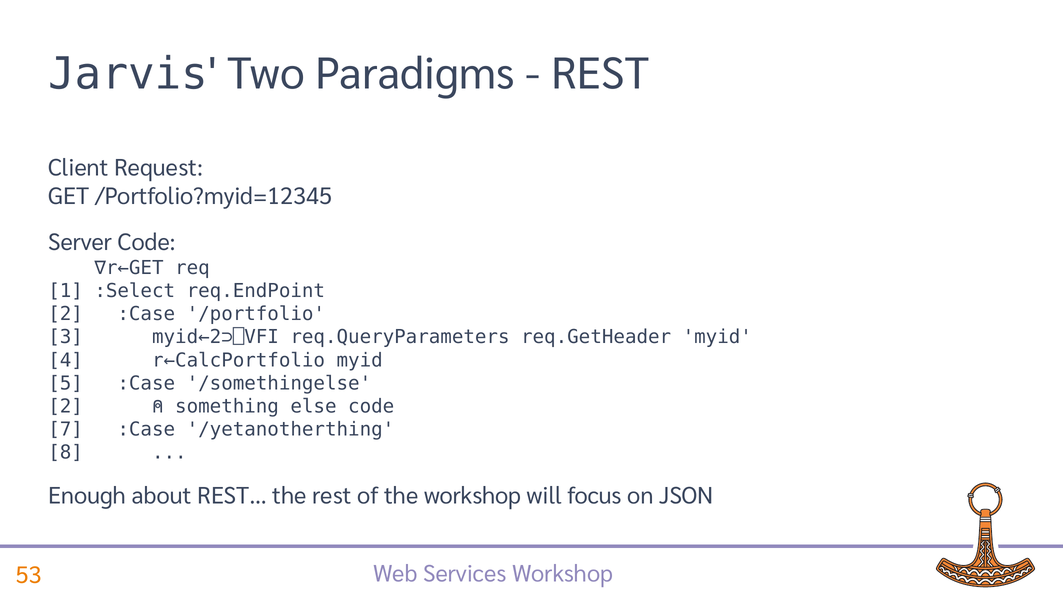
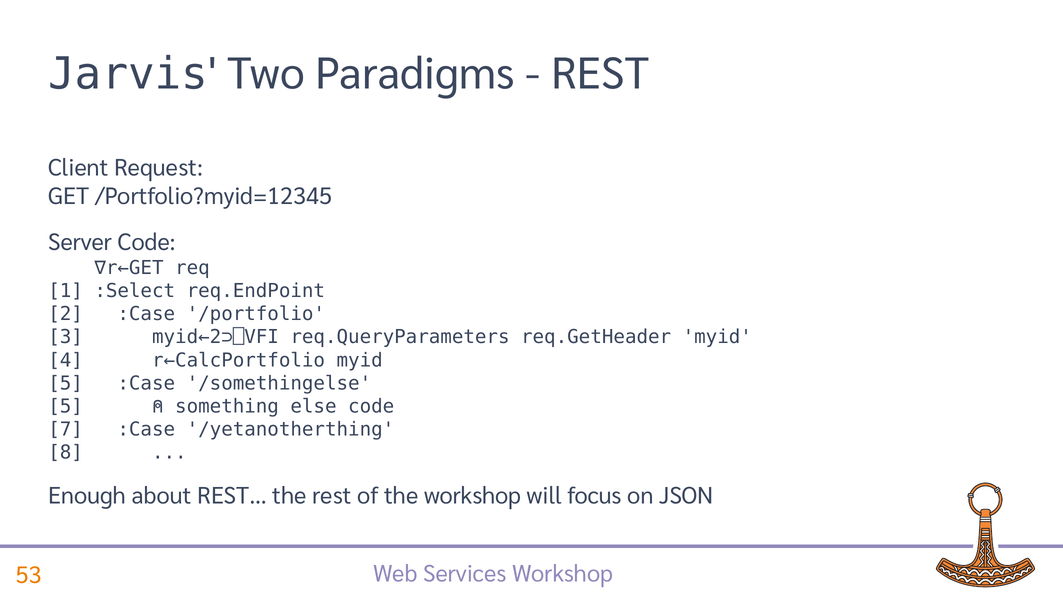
2 at (66, 406): 2 -> 5
